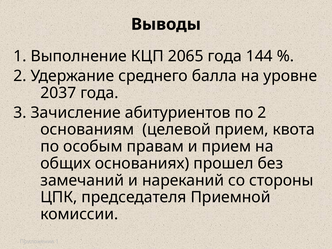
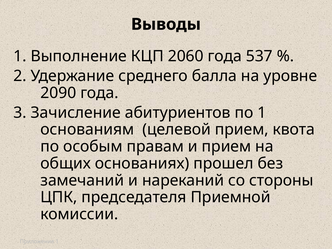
2065: 2065 -> 2060
144: 144 -> 537
2037: 2037 -> 2090
по 2: 2 -> 1
